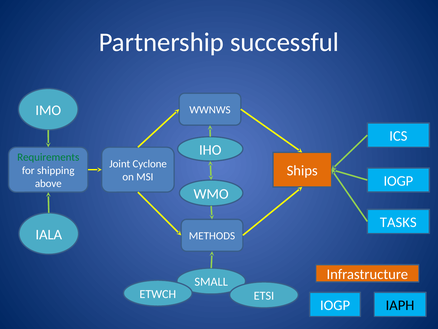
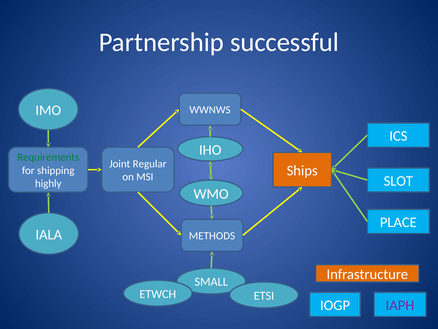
Cyclone: Cyclone -> Regular
IOGP at (398, 181): IOGP -> SLOT
above: above -> highly
TASKS: TASKS -> PLACE
IAPH colour: black -> purple
